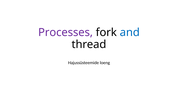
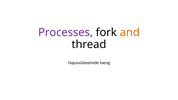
and colour: blue -> orange
